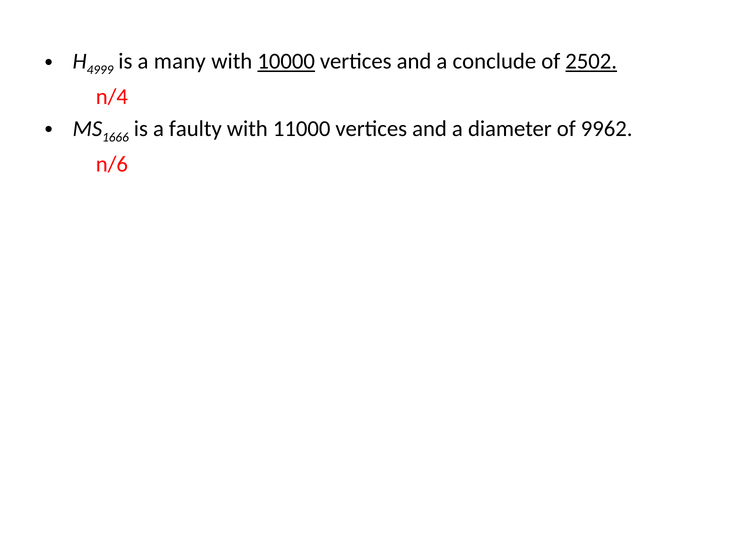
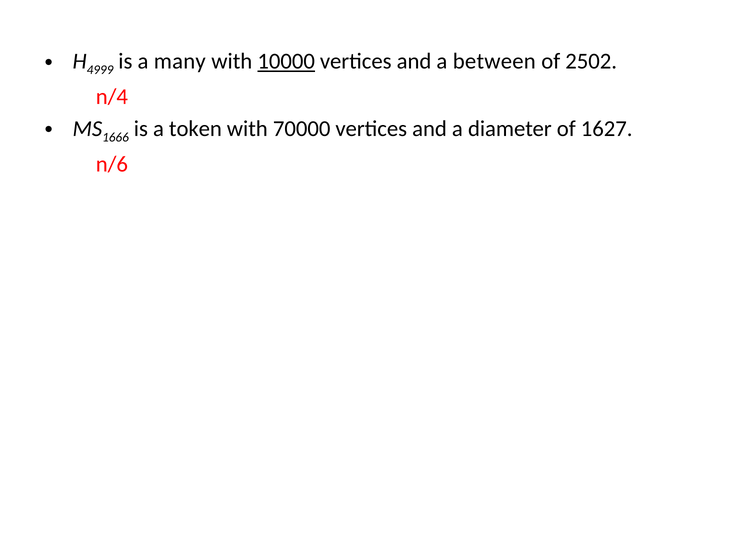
conclude: conclude -> between
2502 underline: present -> none
faulty: faulty -> token
11000: 11000 -> 70000
9962: 9962 -> 1627
